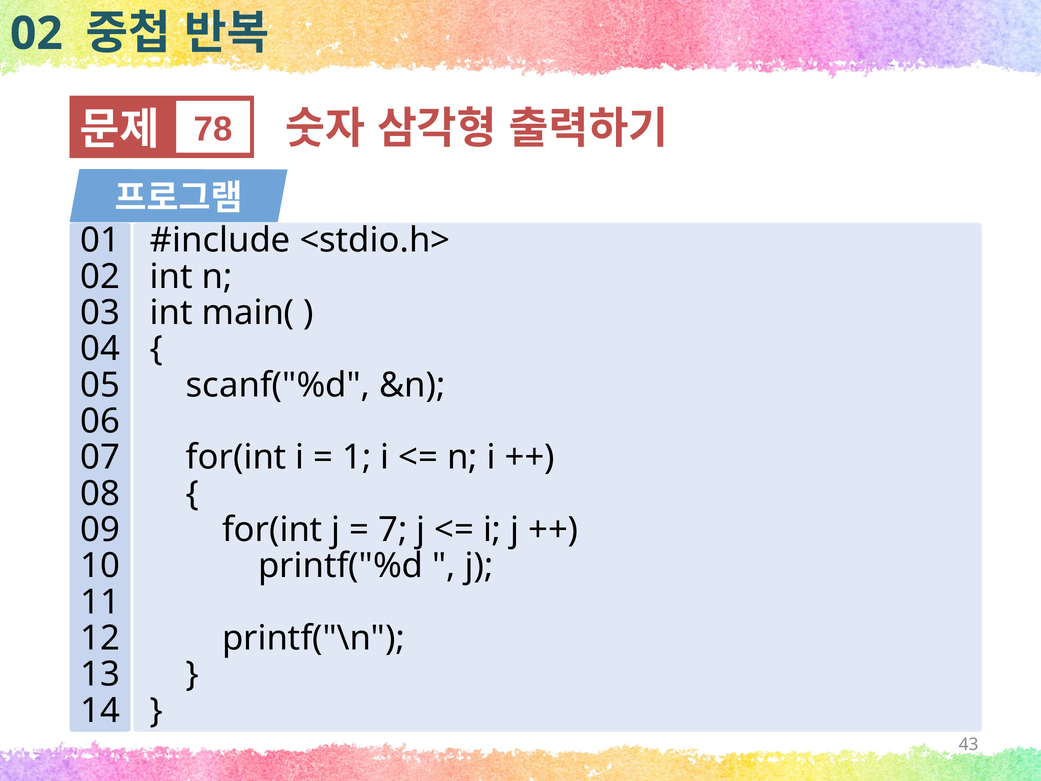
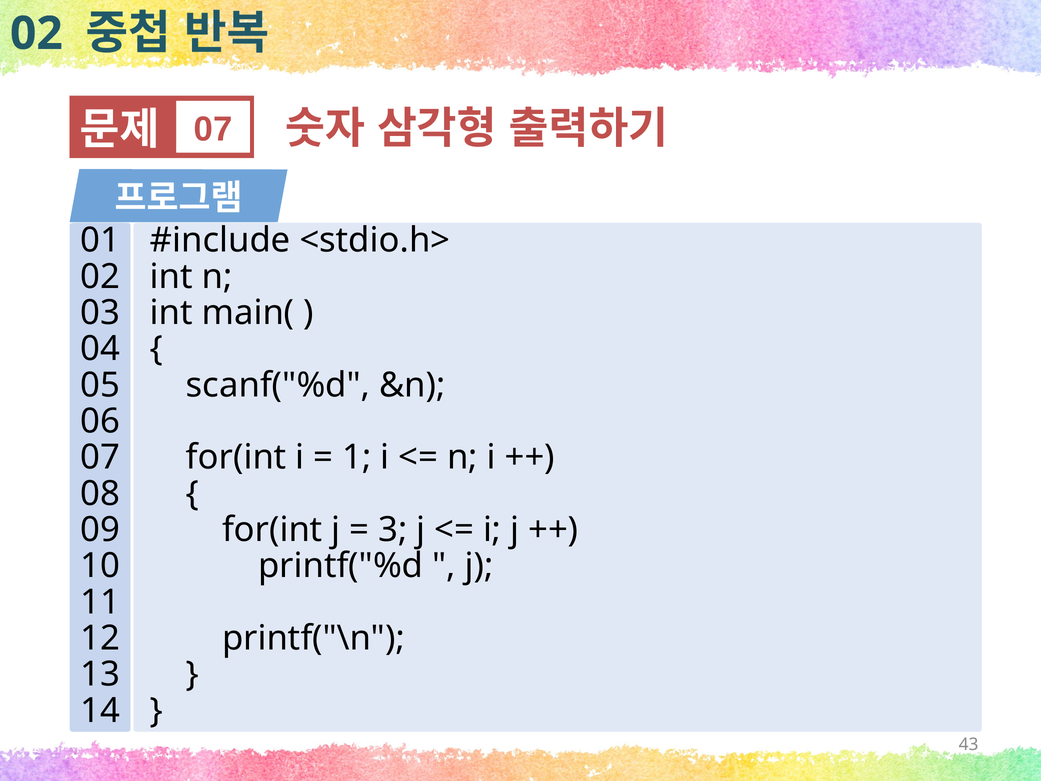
78 at (213, 129): 78 -> 07
7: 7 -> 3
